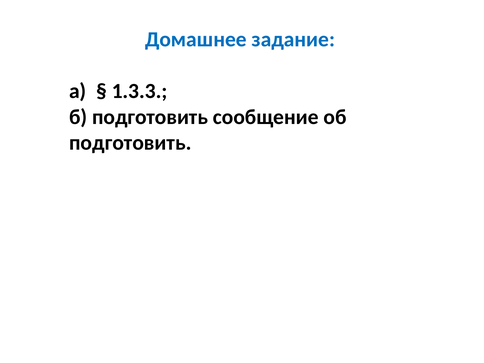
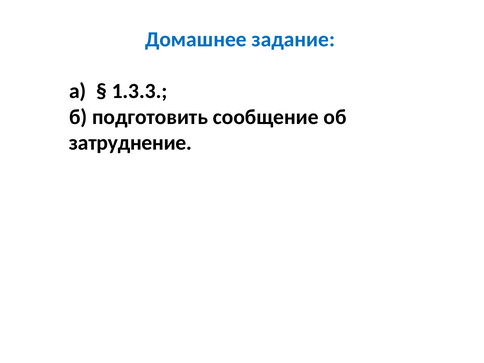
подготовить at (130, 143): подготовить -> затруднение
